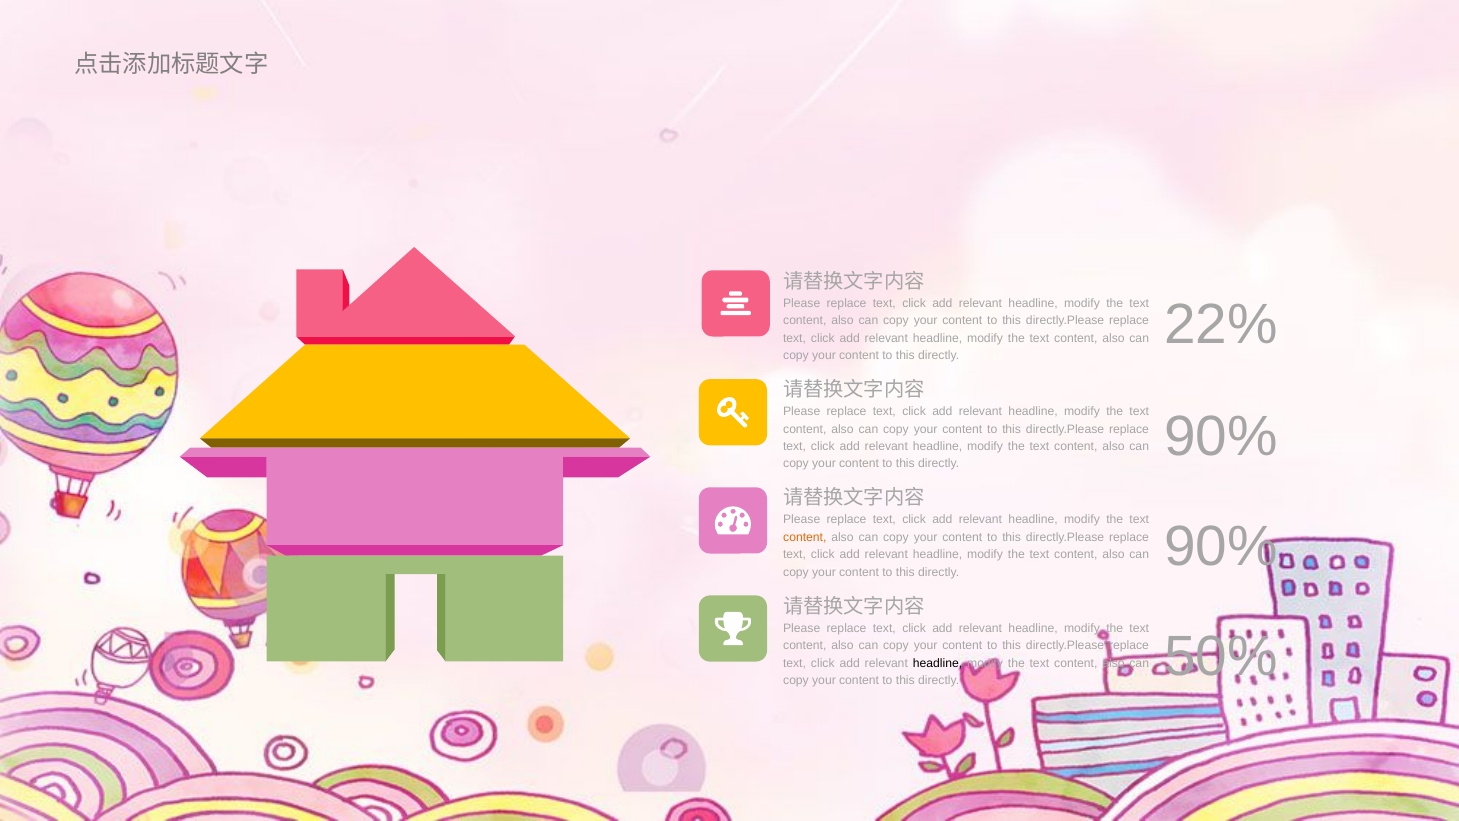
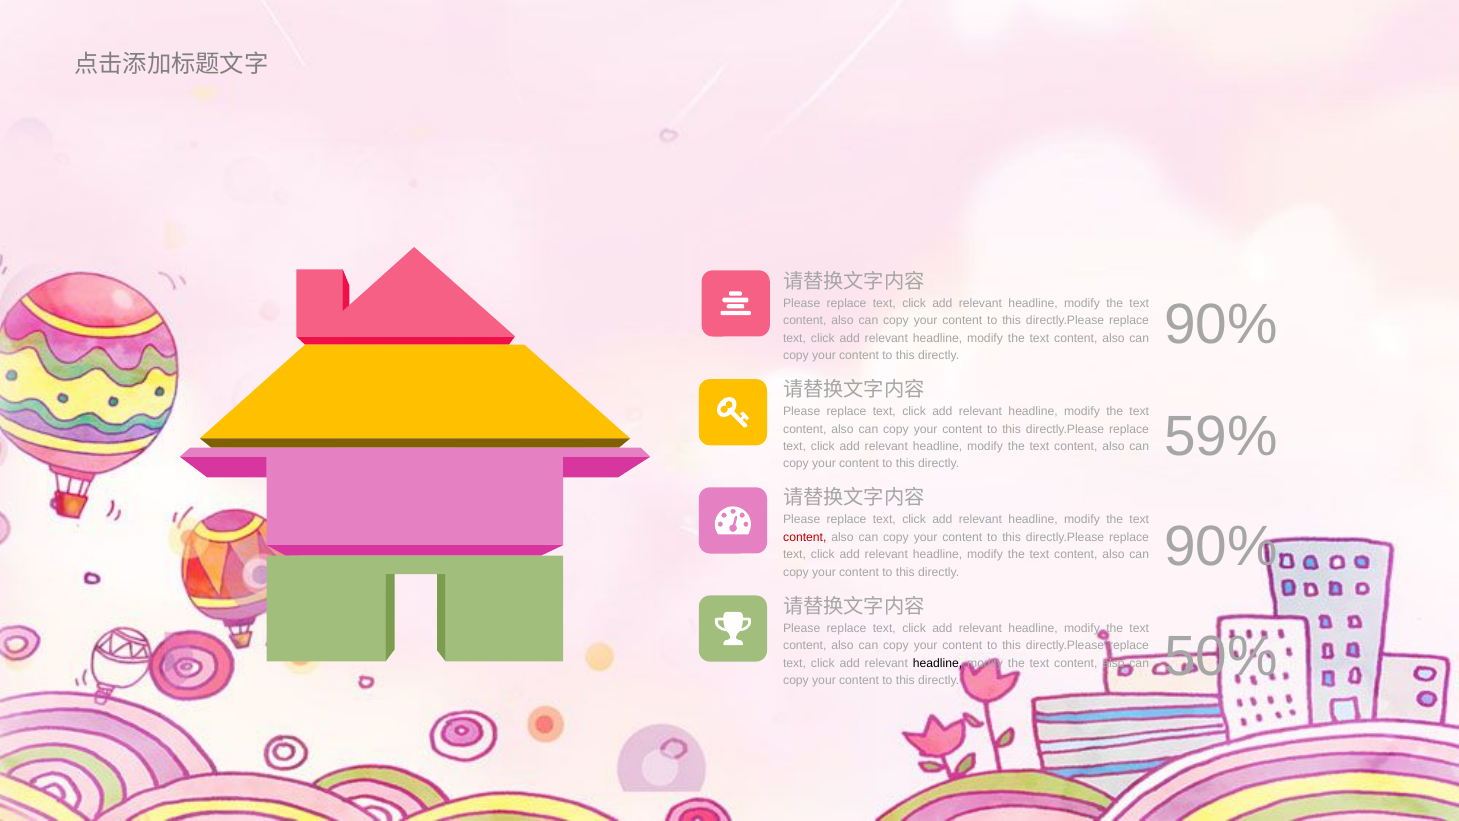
22% at (1221, 325): 22% -> 90%
90% at (1221, 436): 90% -> 59%
content at (805, 537) colour: orange -> red
